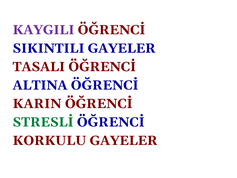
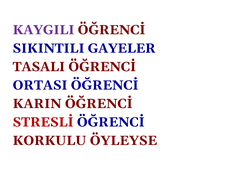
ALTINA: ALTINA -> ORTASI
STRESLİ colour: green -> red
KORKULU GAYELER: GAYELER -> ÖYLEYSE
